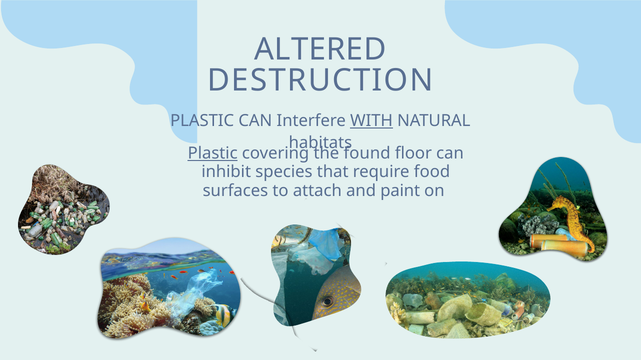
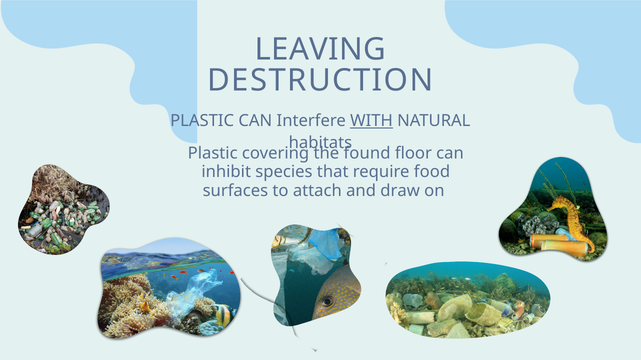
ALTERED: ALTERED -> LEAVING
Plastic at (213, 153) underline: present -> none
paint: paint -> draw
